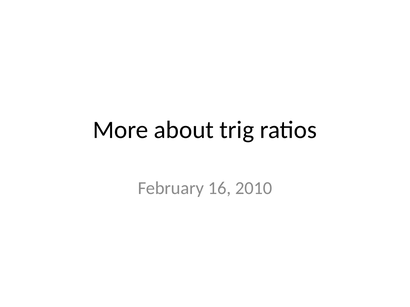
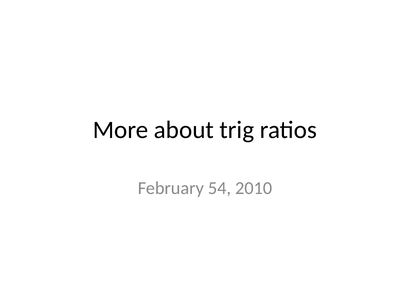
16: 16 -> 54
